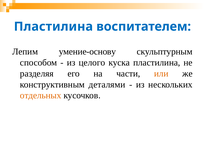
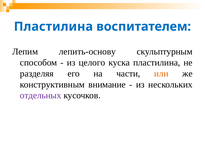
умение-основу: умение-основу -> лепить-основу
деталями: деталями -> внимание
отдельных colour: orange -> purple
